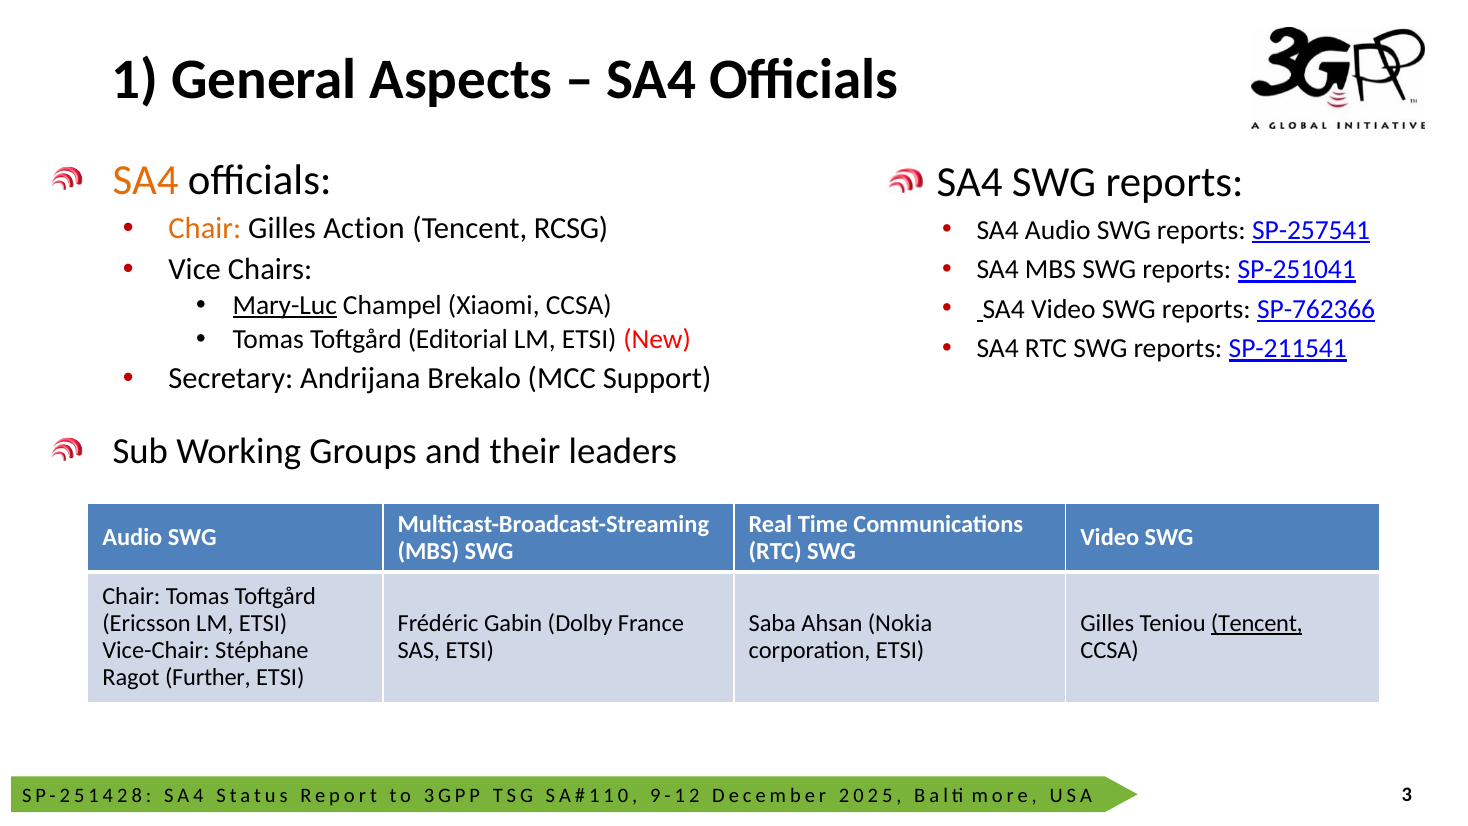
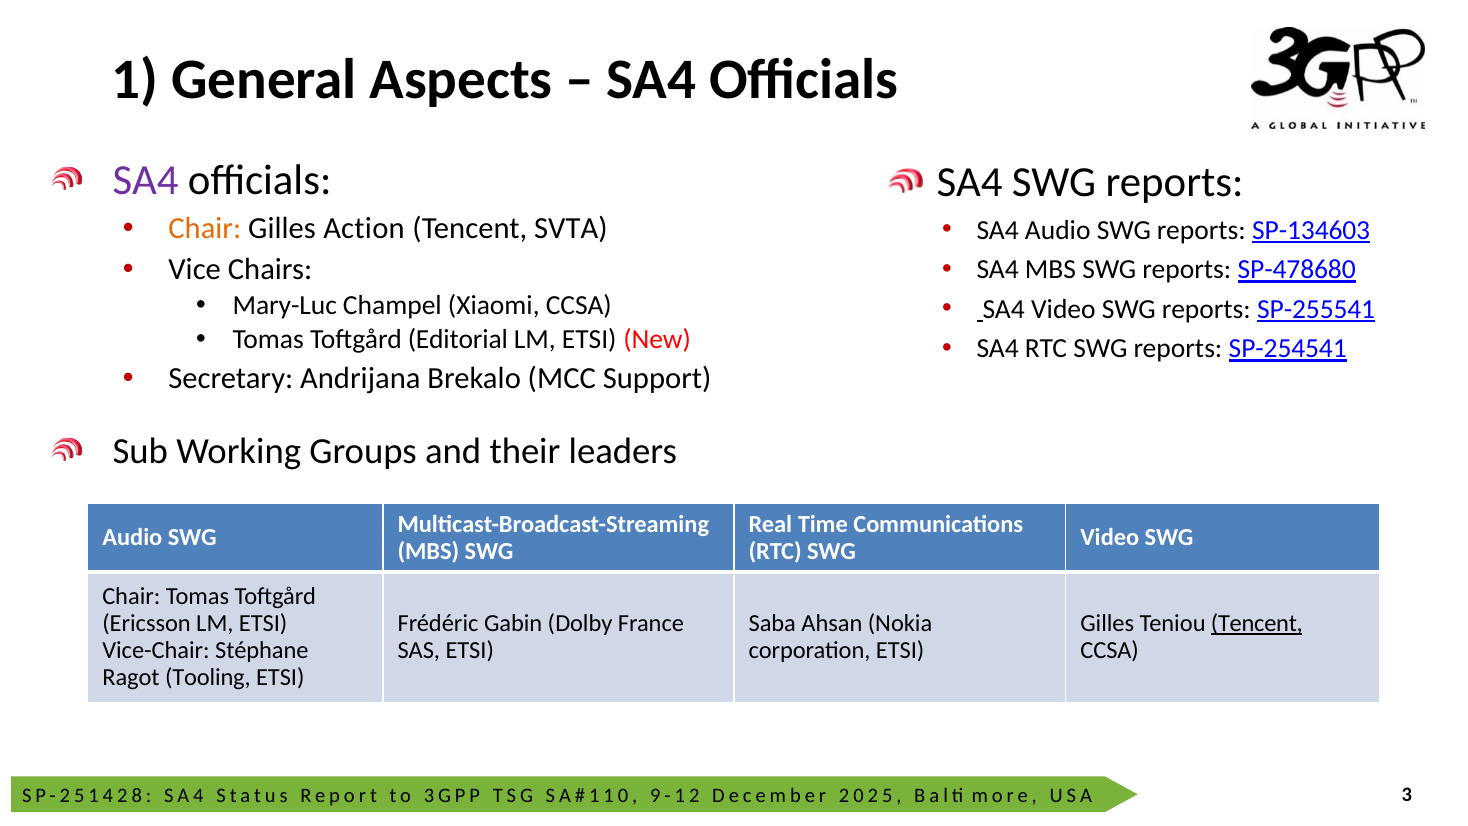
SA4 at (146, 181) colour: orange -> purple
RCSG: RCSG -> SVTA
SP-257541: SP-257541 -> SP-134603
SP-251041: SP-251041 -> SP-478680
Mary-Luc underline: present -> none
SP-762366: SP-762366 -> SP-255541
SP-211541: SP-211541 -> SP-254541
Further: Further -> Tooling
